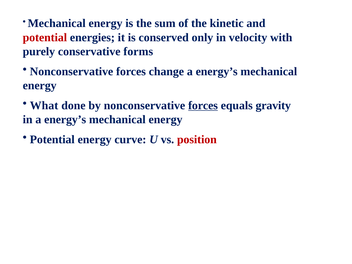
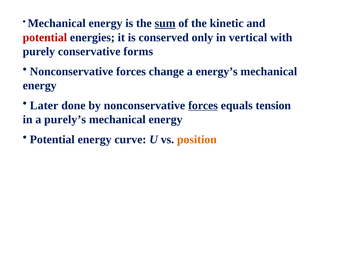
sum underline: none -> present
velocity: velocity -> vertical
What: What -> Later
gravity: gravity -> tension
in a energy’s: energy’s -> purely’s
position colour: red -> orange
